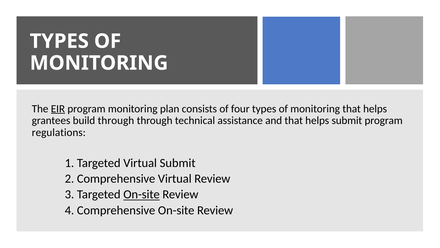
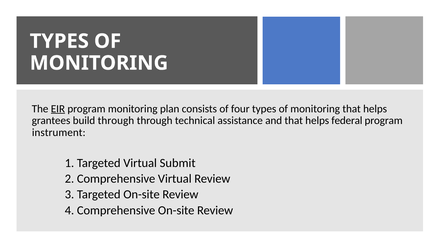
helps submit: submit -> federal
regulations: regulations -> instrument
On-site at (142, 194) underline: present -> none
